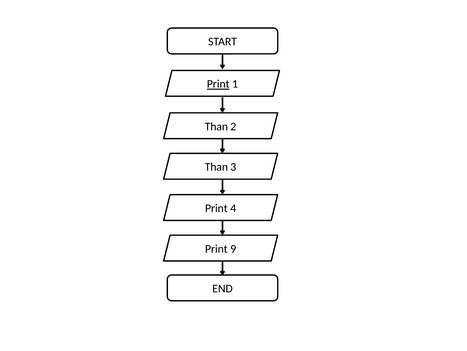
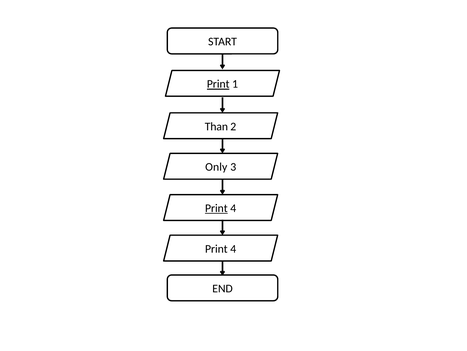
Than at (216, 167): Than -> Only
Print at (216, 208) underline: none -> present
9 at (233, 248): 9 -> 4
